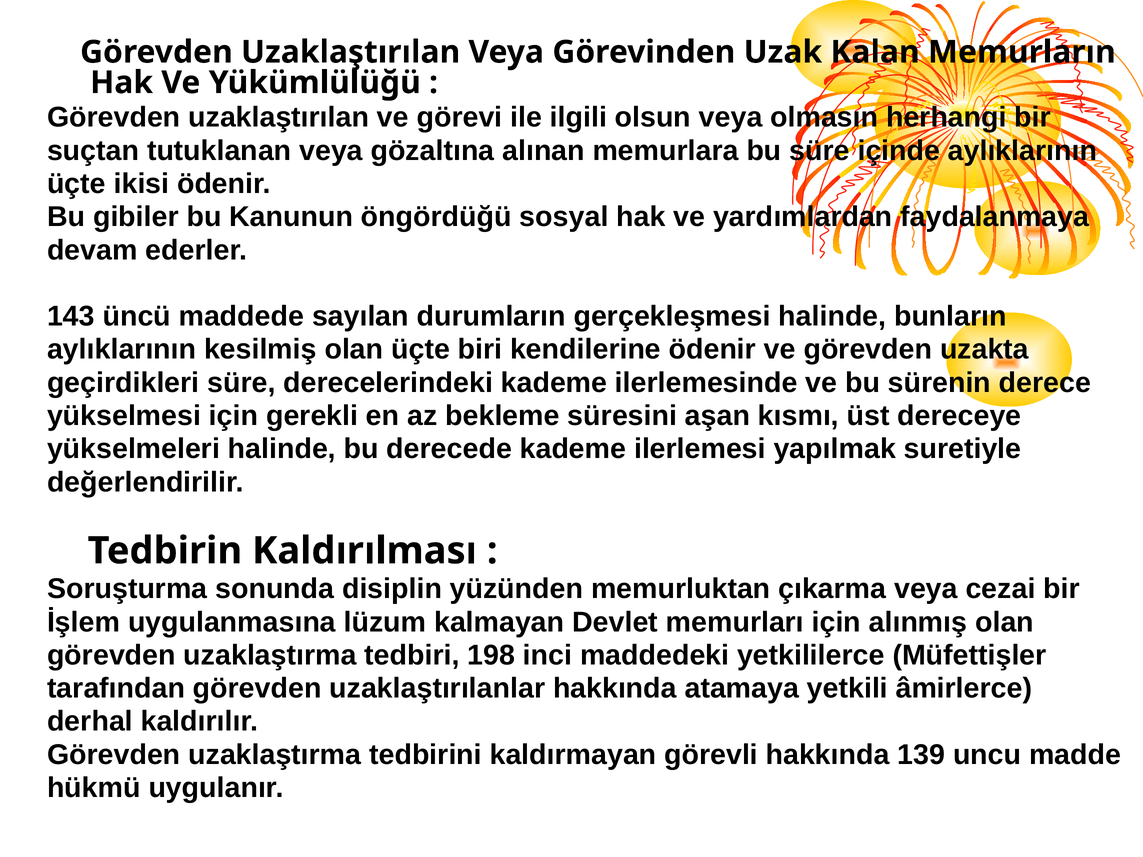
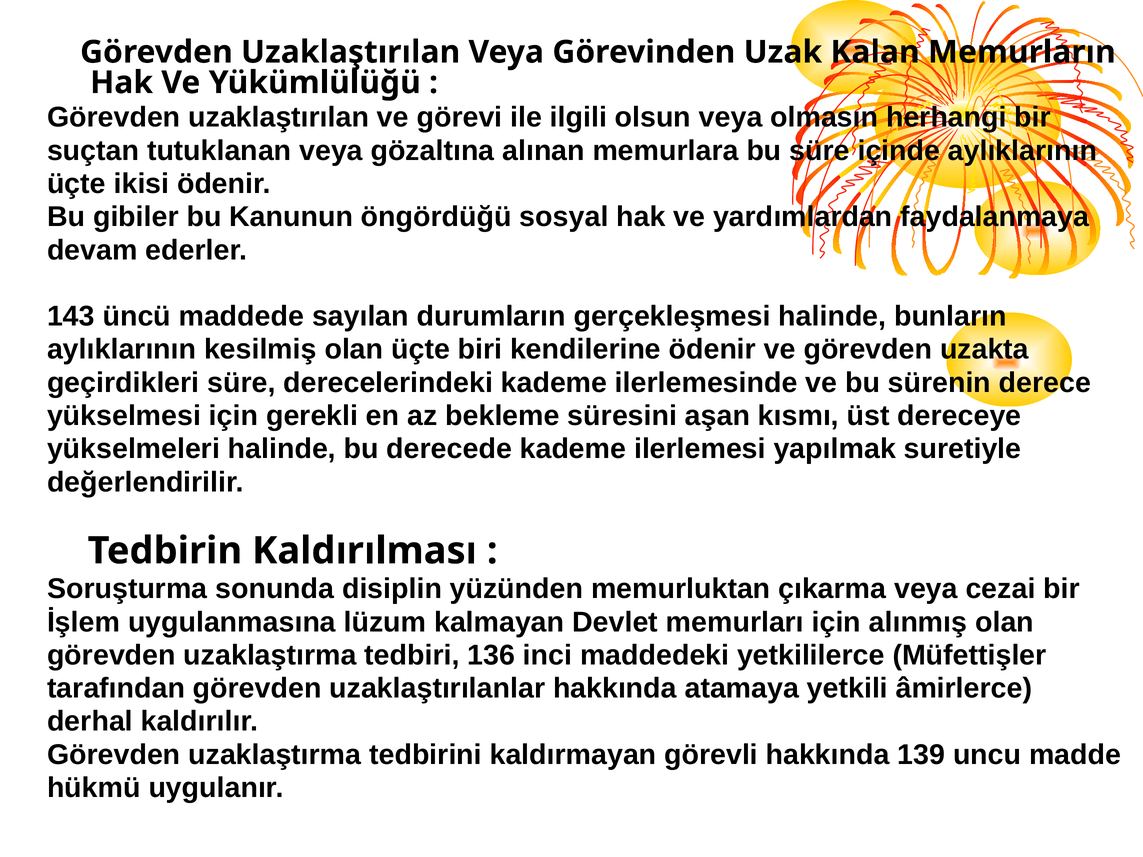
198: 198 -> 136
